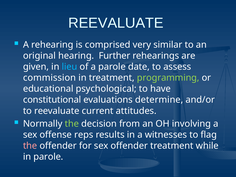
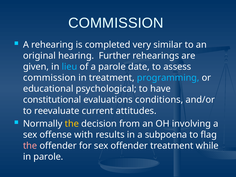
REEVALUATE at (116, 23): REEVALUATE -> COMMISSION
comprised: comprised -> completed
programming colour: light green -> light blue
determine: determine -> conditions
the at (72, 124) colour: light green -> yellow
reps: reps -> with
witnesses: witnesses -> subpoena
